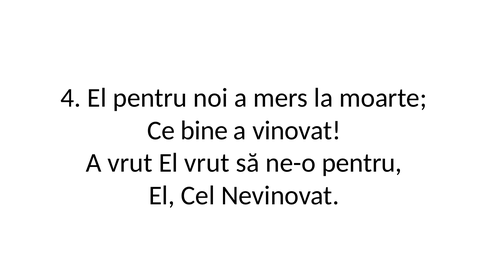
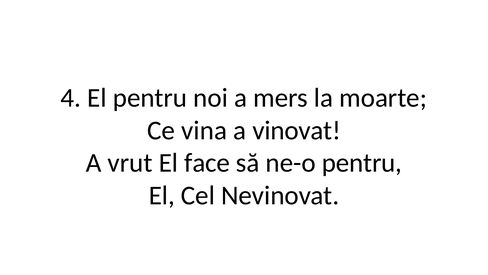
bine: bine -> vina
El vrut: vrut -> face
